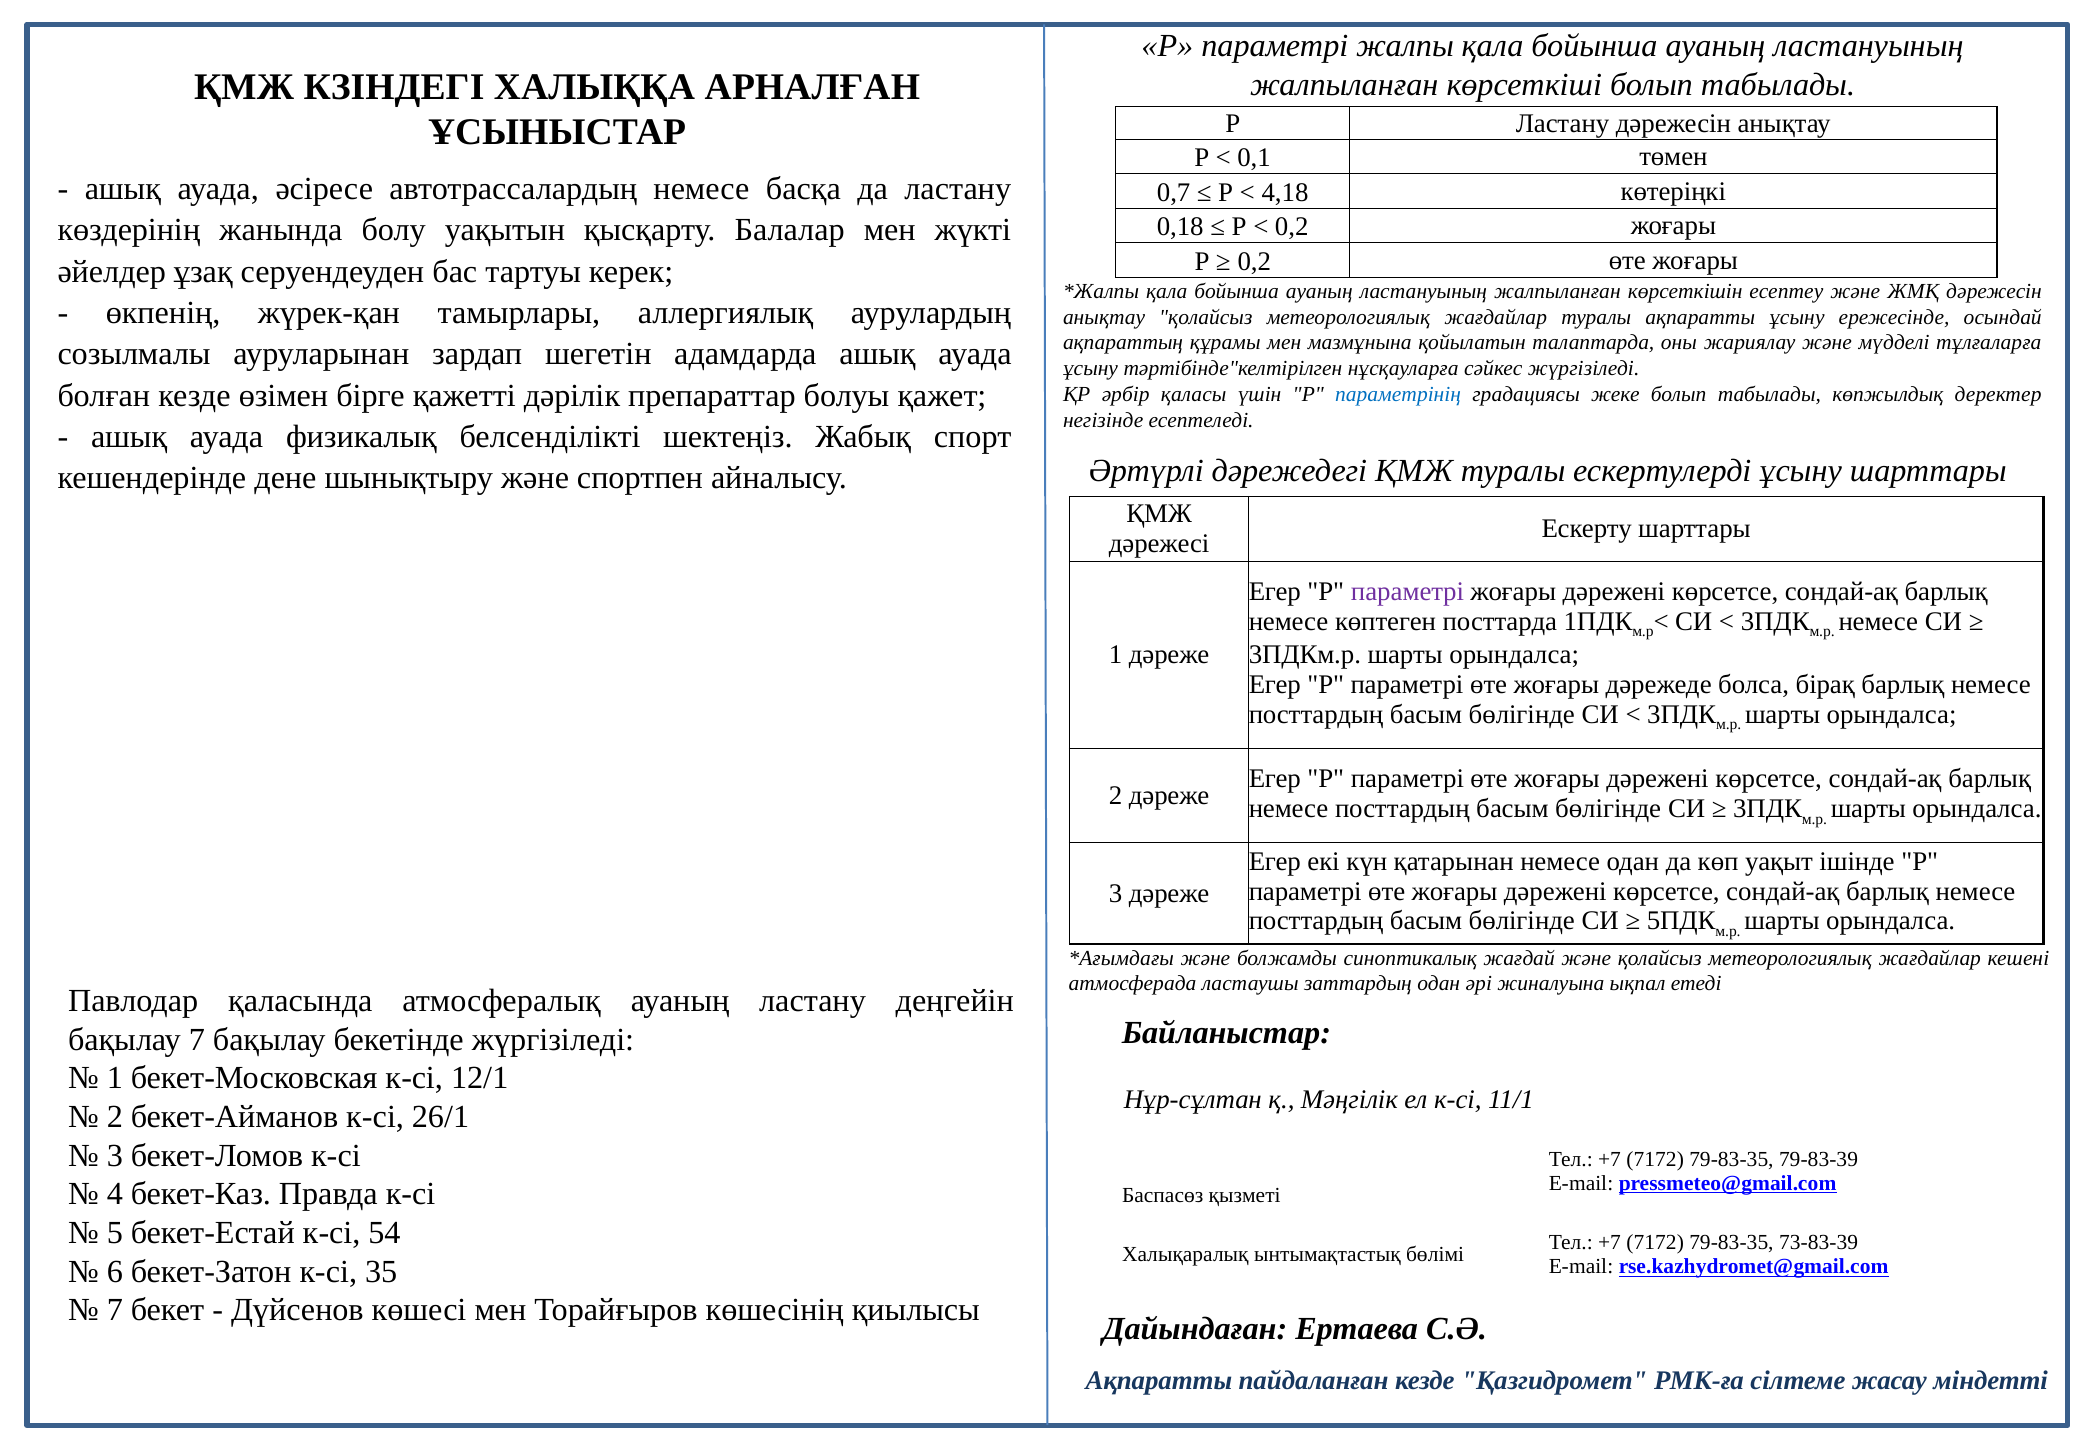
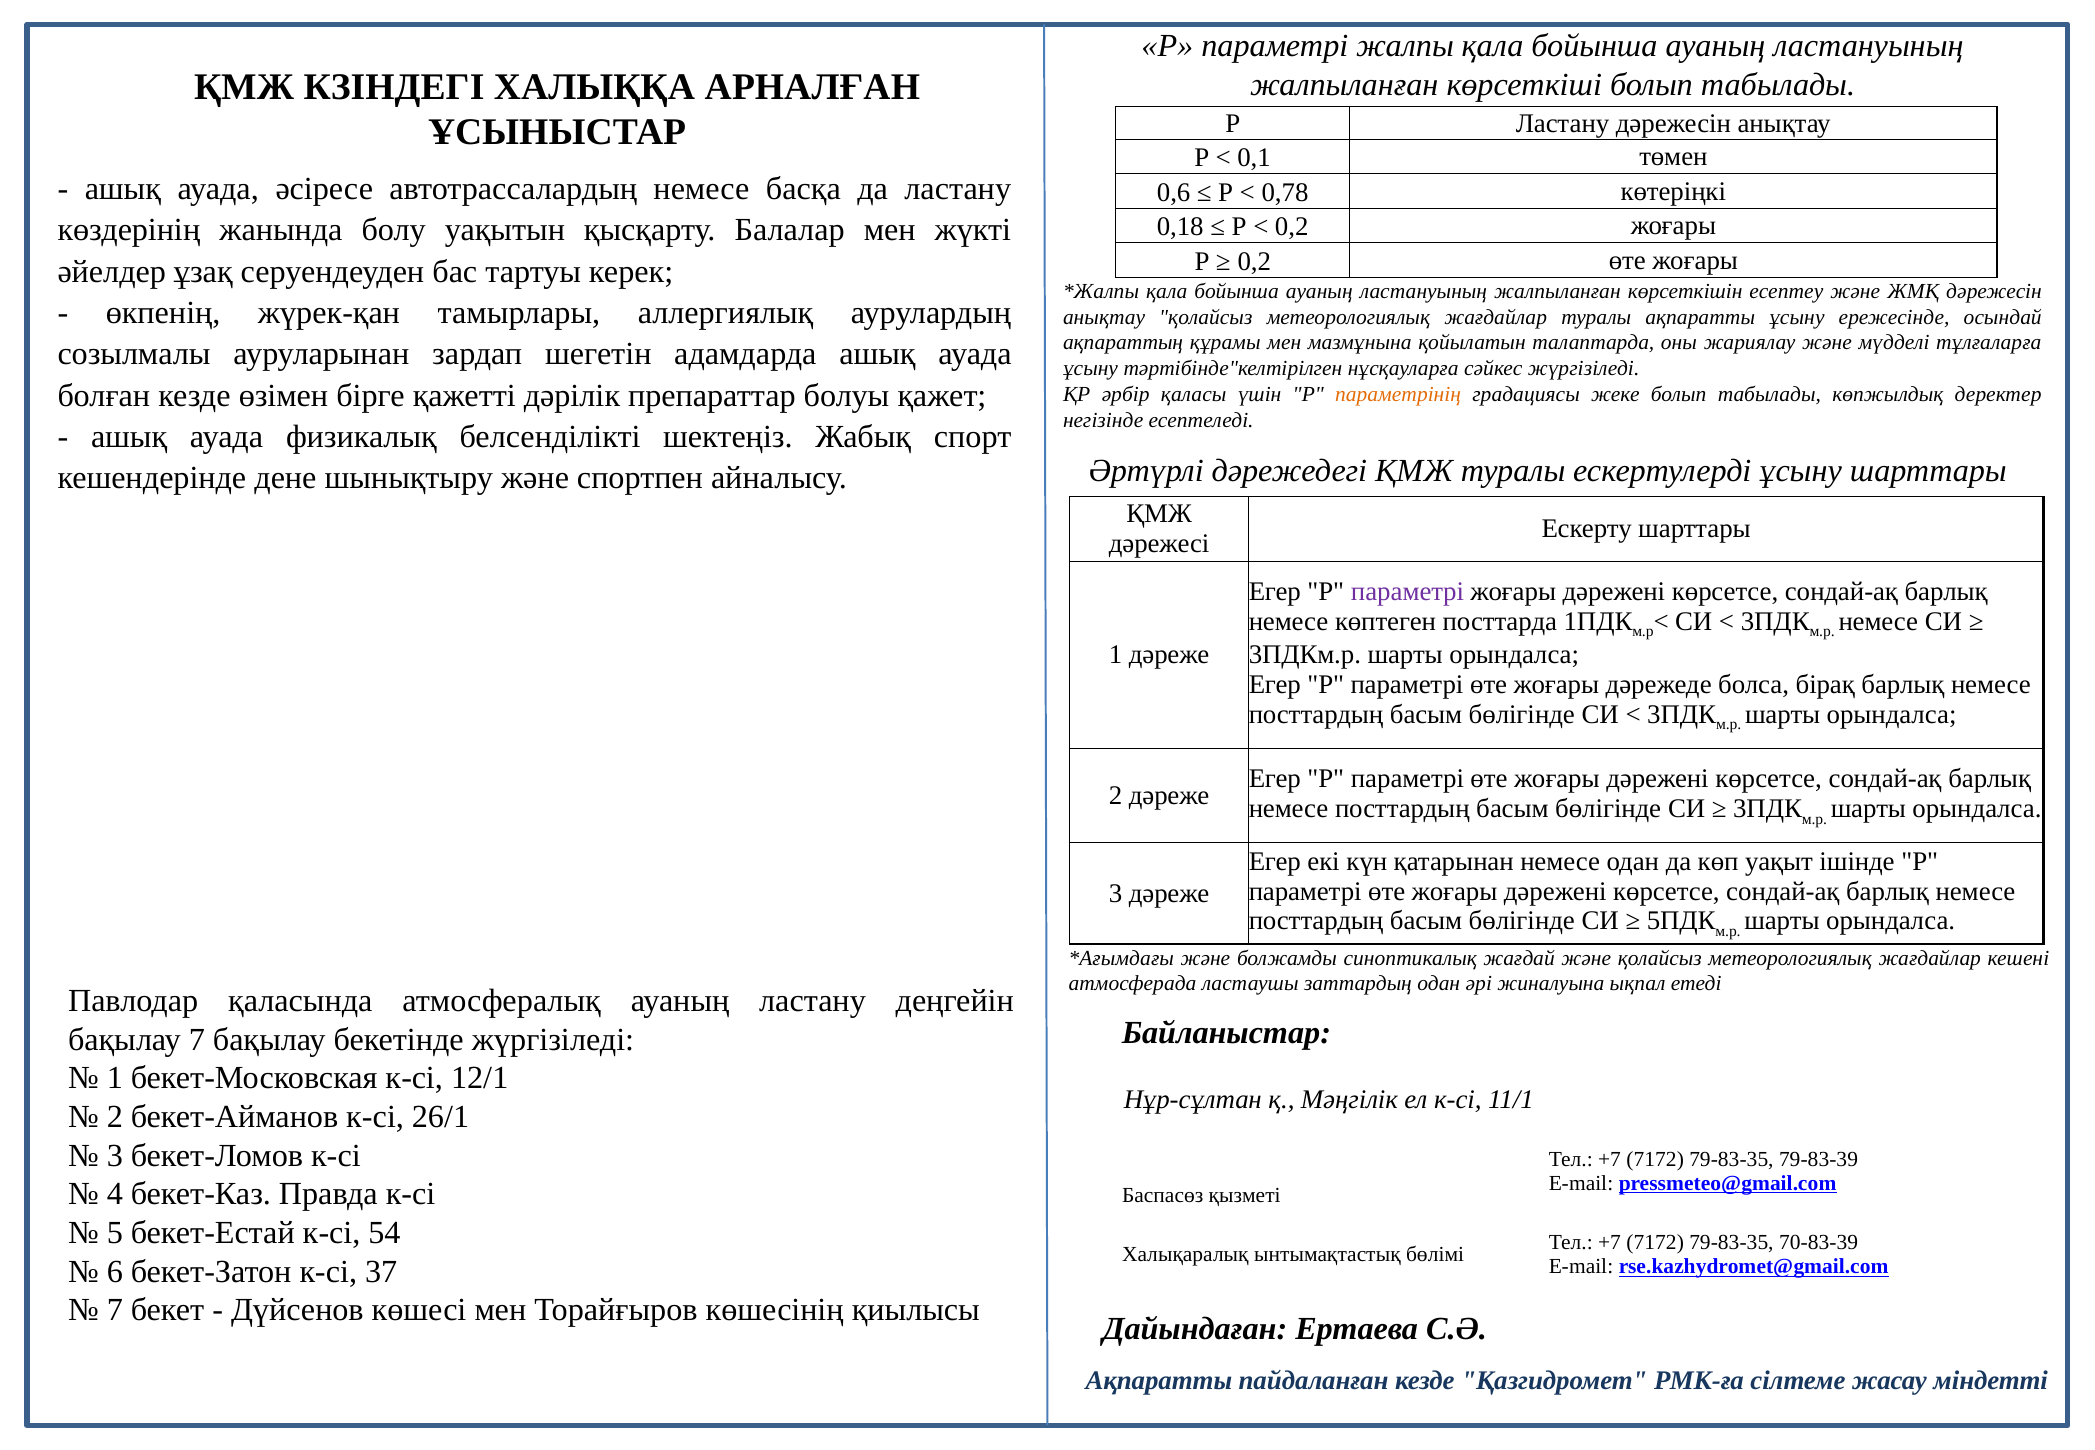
0,7: 0,7 -> 0,6
4,18: 4,18 -> 0,78
параметрінің colour: blue -> orange
73-83-39: 73-83-39 -> 70-83-39
35: 35 -> 37
